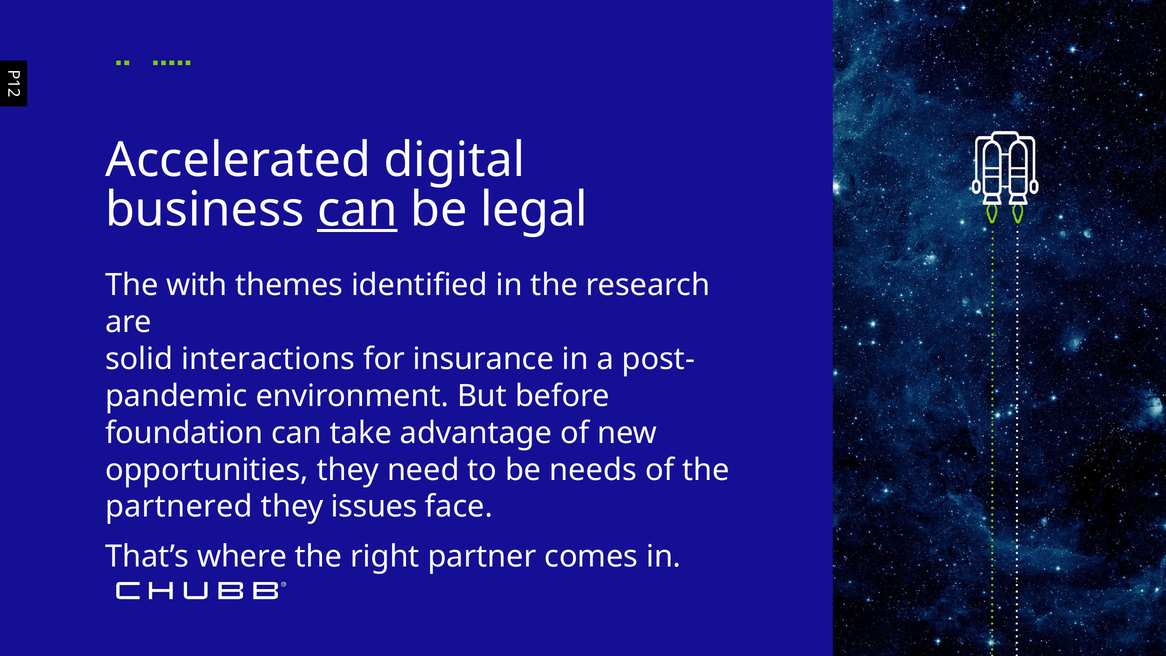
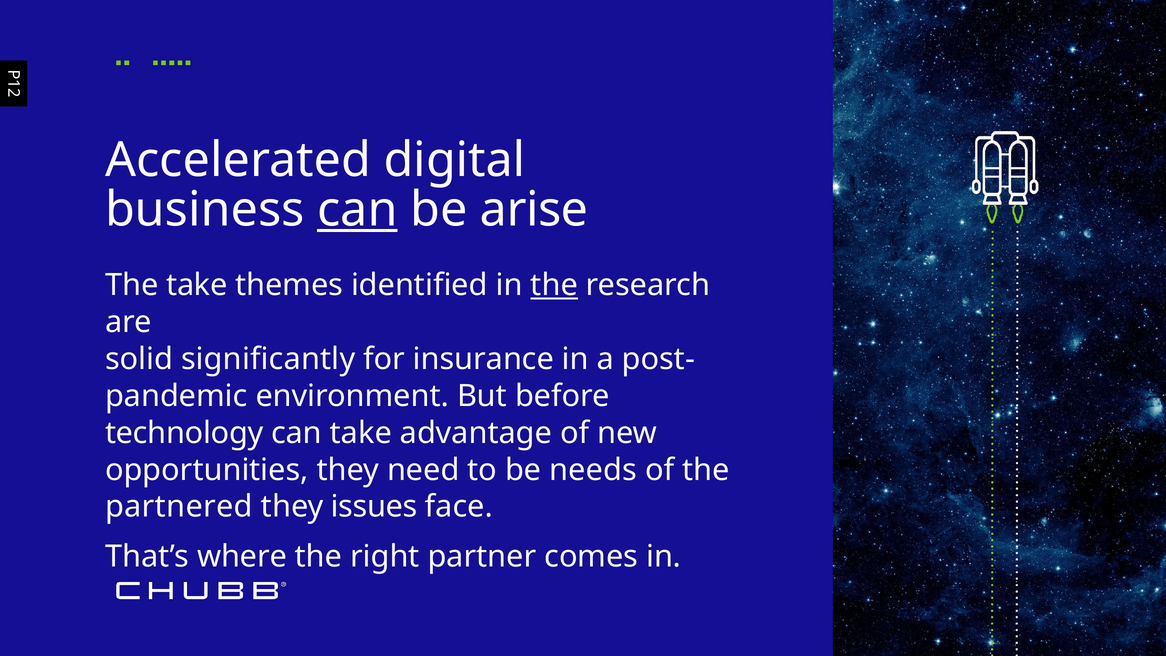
legal: legal -> arise
The with: with -> take
the at (554, 285) underline: none -> present
interactions: interactions -> significantly
foundation: foundation -> technology
